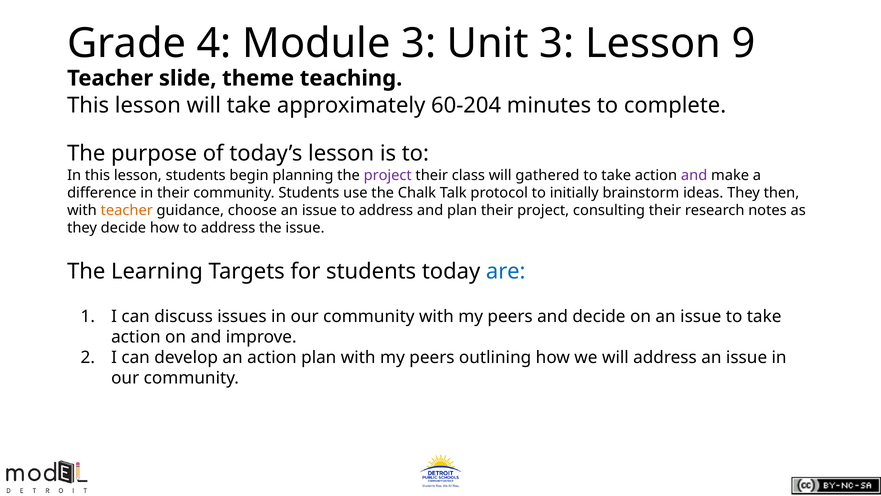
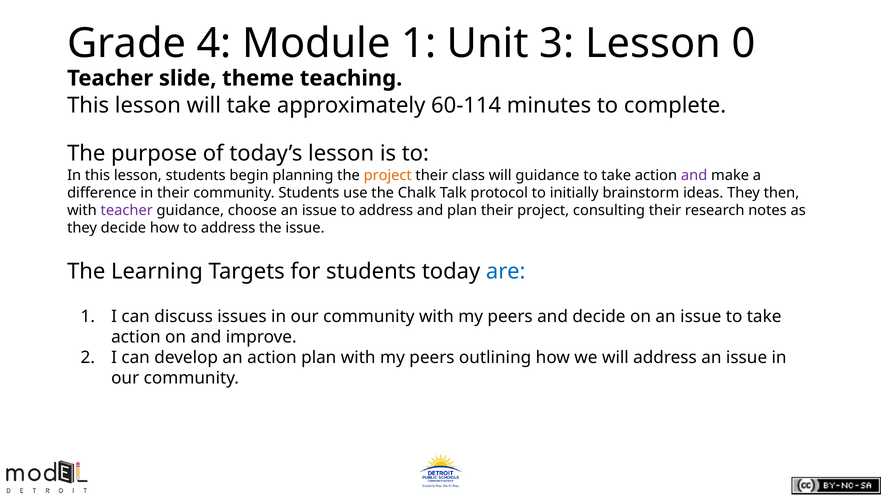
Module 3: 3 -> 1
9: 9 -> 0
60-204: 60-204 -> 60-114
project at (388, 175) colour: purple -> orange
will gathered: gathered -> guidance
teacher at (127, 210) colour: orange -> purple
